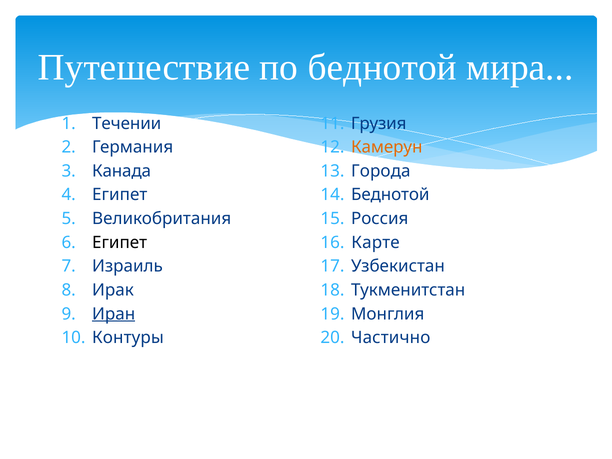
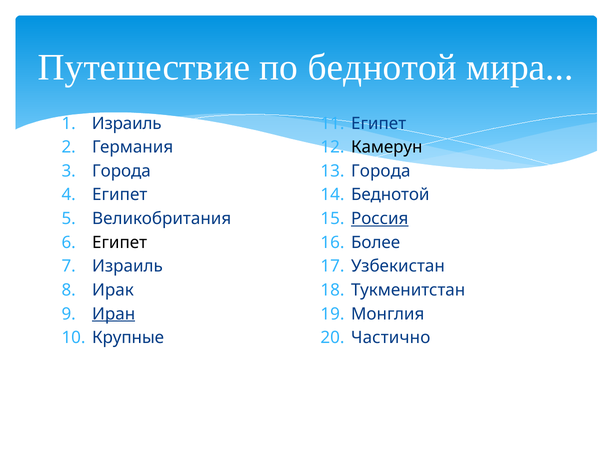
Течении at (127, 123): Течении -> Израиль
Грузия at (379, 123): Грузия -> Египет
Камерун colour: orange -> black
Канада at (122, 171): Канада -> Города
Россия underline: none -> present
Карте: Карте -> Более
Контуры: Контуры -> Крупные
